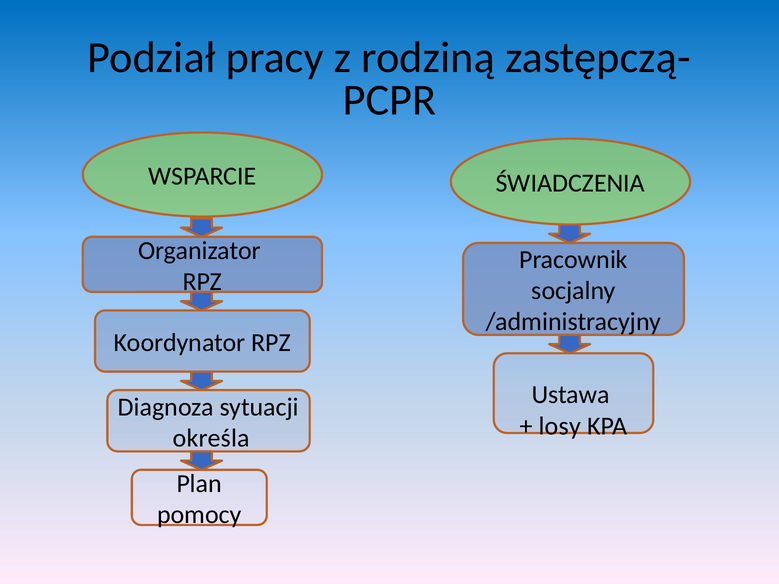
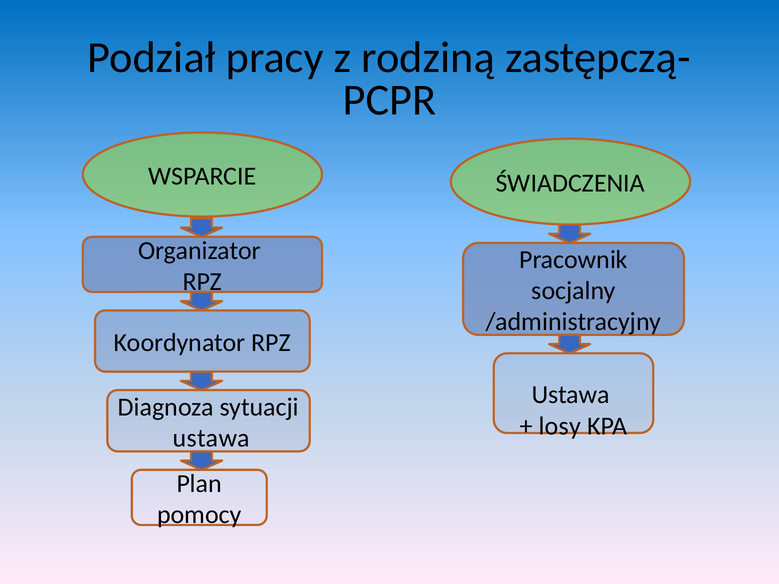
określa at (211, 438): określa -> ustawa
